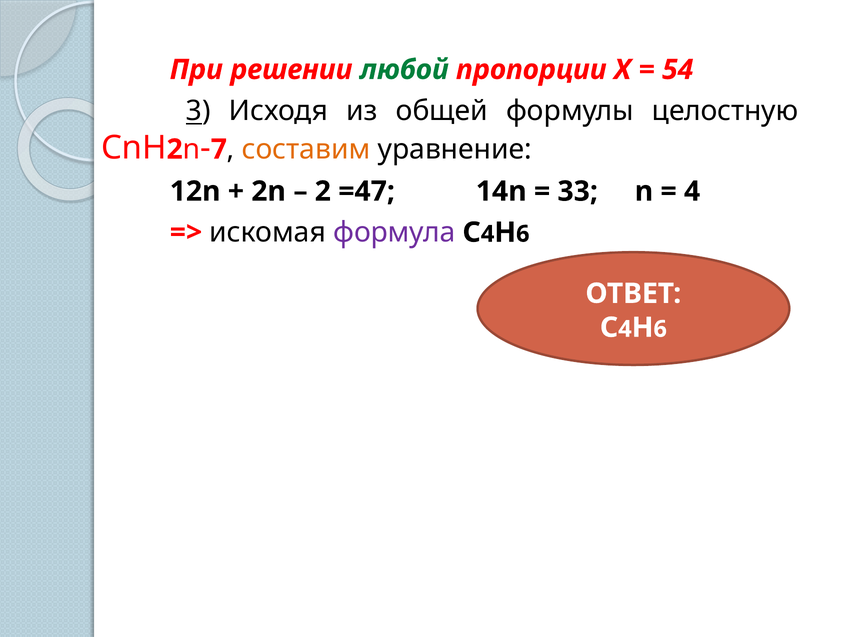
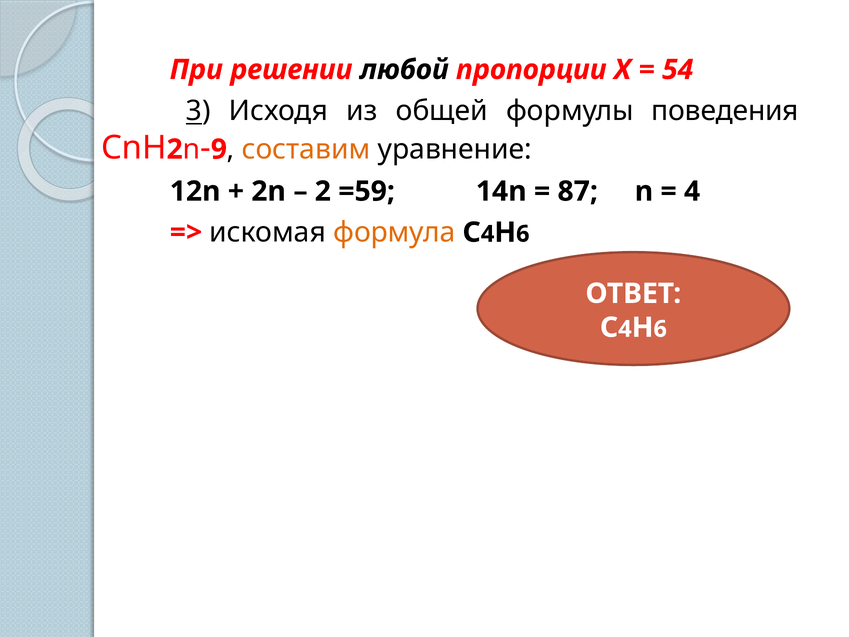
любой colour: green -> black
целостную: целостную -> поведения
7: 7 -> 9
=47: =47 -> =59
33: 33 -> 87
формула colour: purple -> orange
